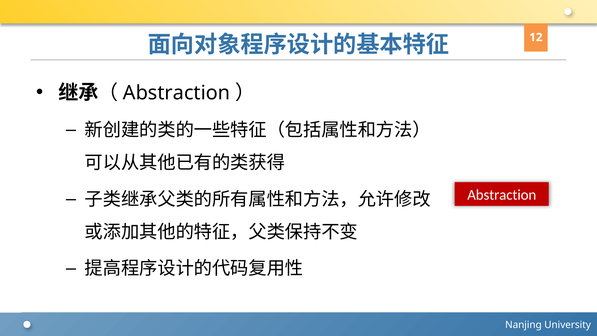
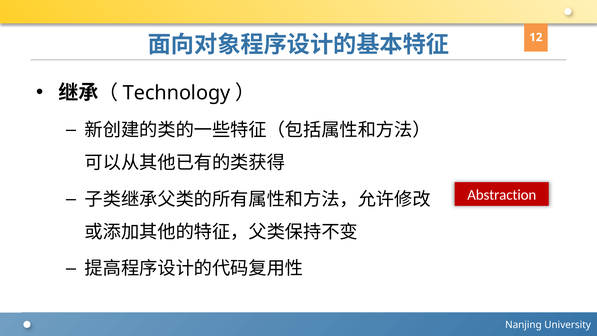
Abstraction at (177, 93): Abstraction -> Technology
